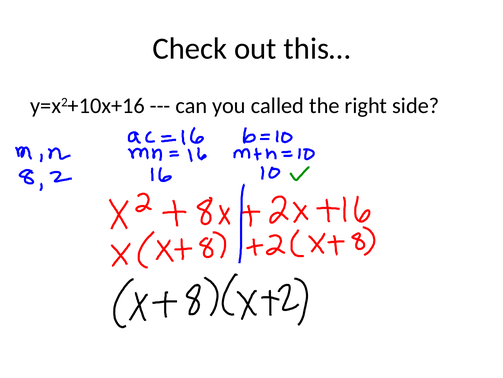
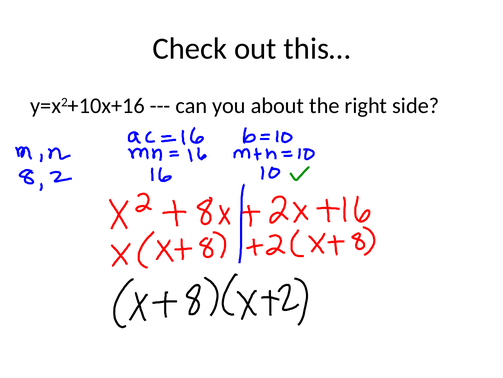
called: called -> about
